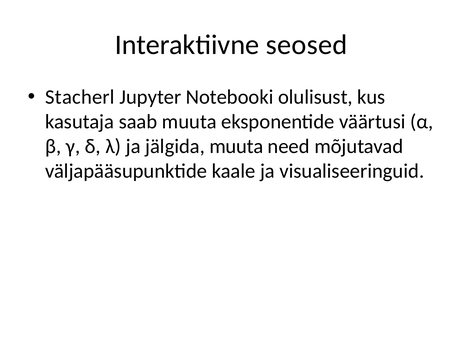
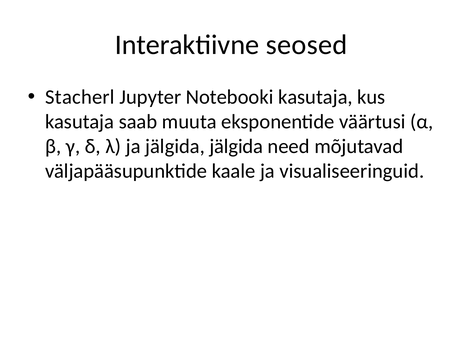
Notebooki olulisust: olulisust -> kasutaja
jälgida muuta: muuta -> jälgida
